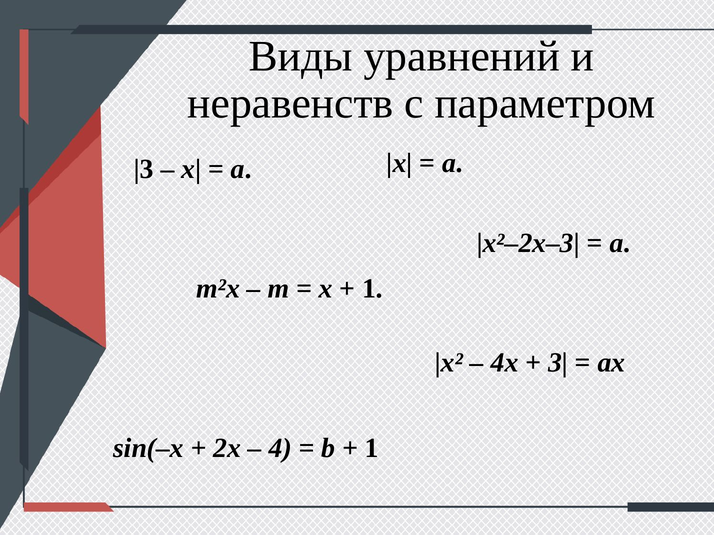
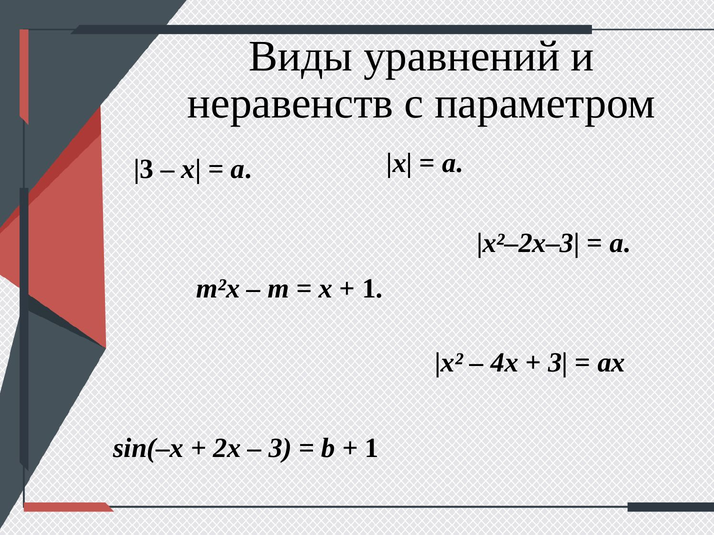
4: 4 -> 3
